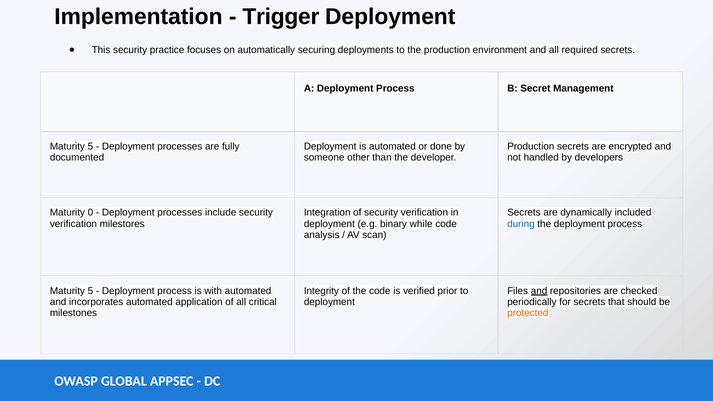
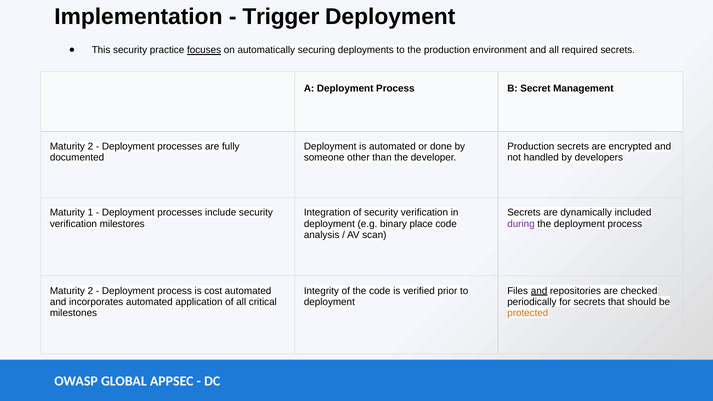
focuses underline: none -> present
5 at (90, 147): 5 -> 2
0: 0 -> 1
while: while -> place
during colour: blue -> purple
5 at (90, 291): 5 -> 2
with: with -> cost
